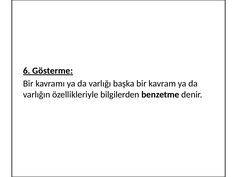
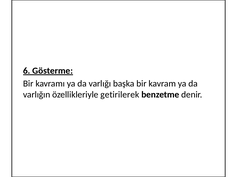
bilgilerden: bilgilerden -> getirilerek
